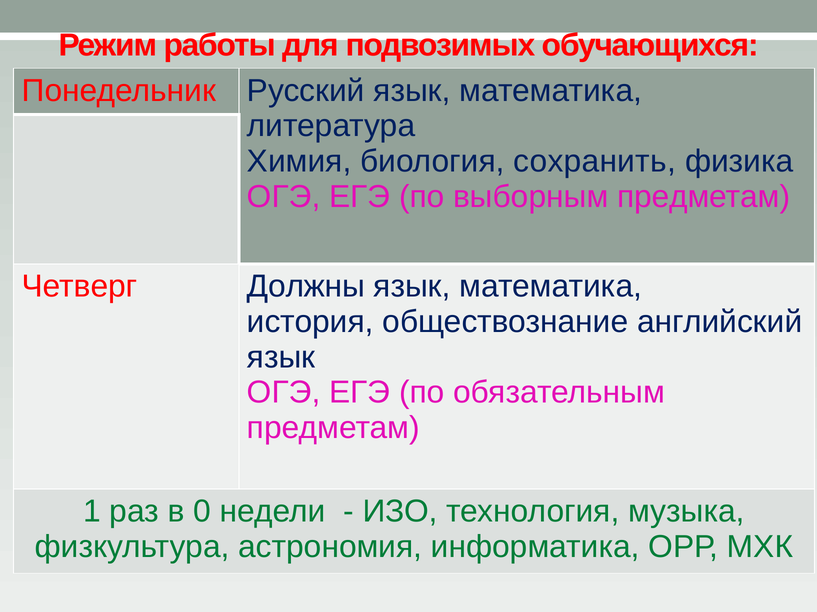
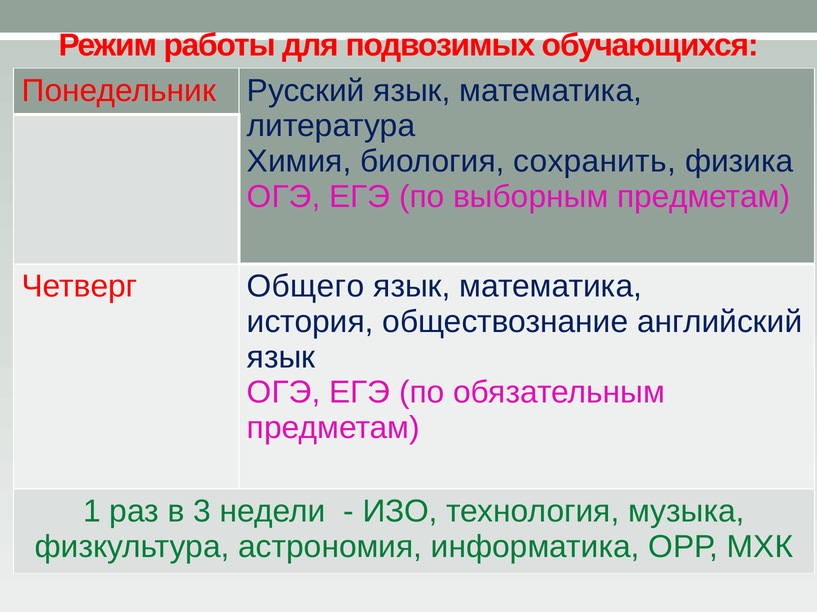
Должны: Должны -> Общего
0: 0 -> 3
